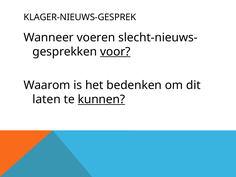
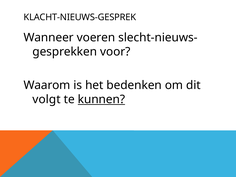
KLAGER-NIEUWS-GESPREK: KLAGER-NIEUWS-GESPREK -> KLACHT-NIEUWS-GESPREK
voor underline: present -> none
laten: laten -> volgt
